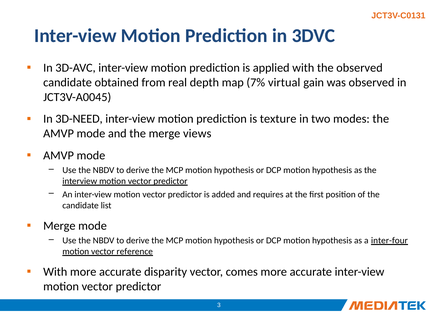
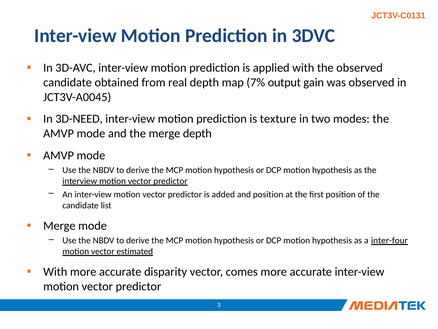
virtual: virtual -> output
merge views: views -> depth
and requires: requires -> position
reference: reference -> estimated
